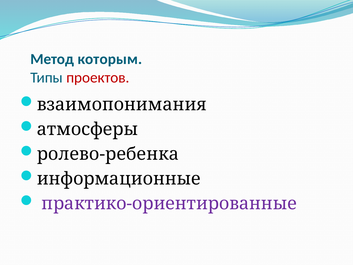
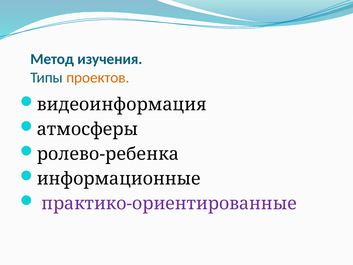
которым: которым -> изучения
проектов colour: red -> orange
взаимопонимания: взаимопонимания -> видеоинформация
